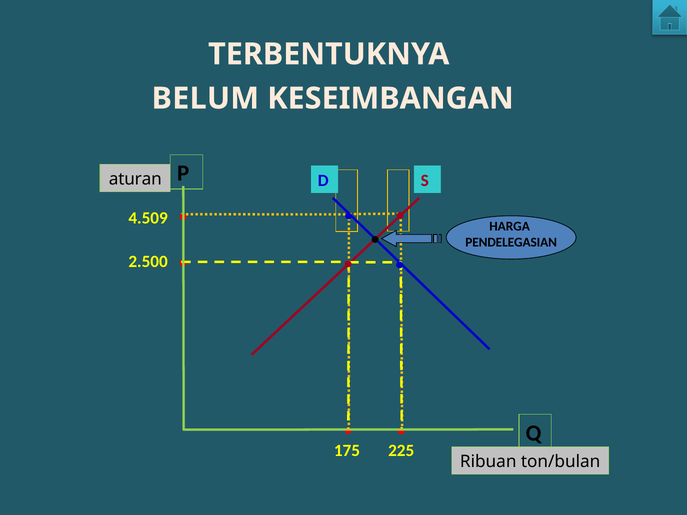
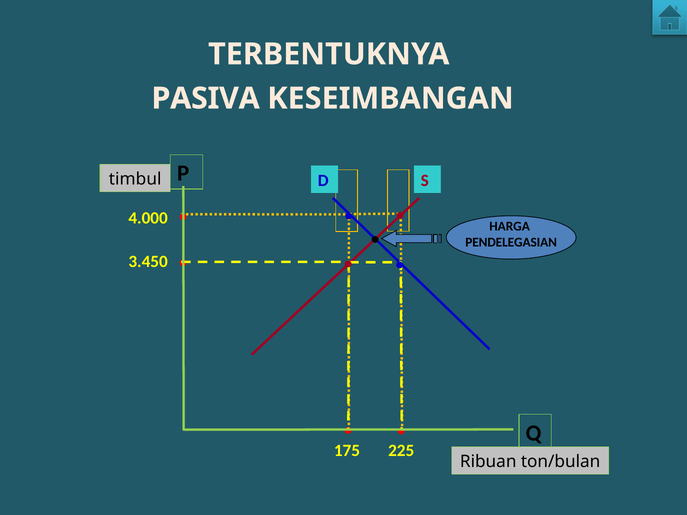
BELUM: BELUM -> PASIVA
aturan: aturan -> timbul
4.509: 4.509 -> 4.000
2.500: 2.500 -> 3.450
